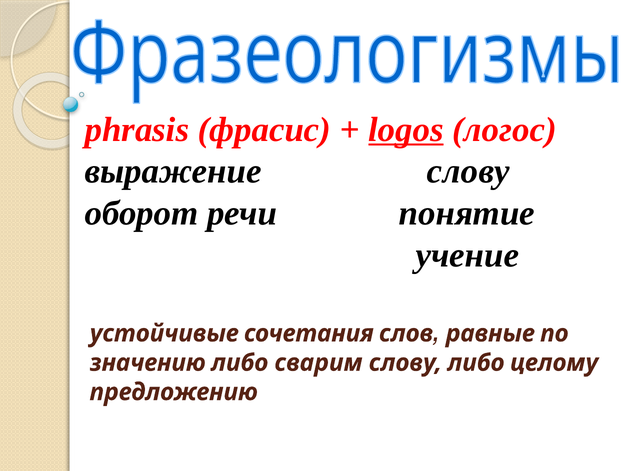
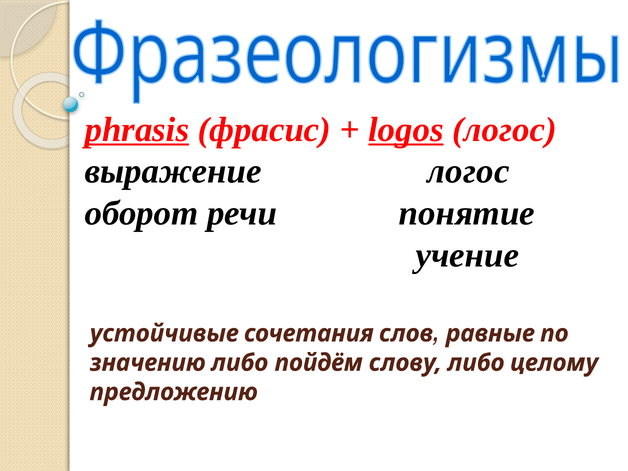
phrasis underline: none -> present
выражение слову: слову -> логос
сварим: сварим -> пойдём
